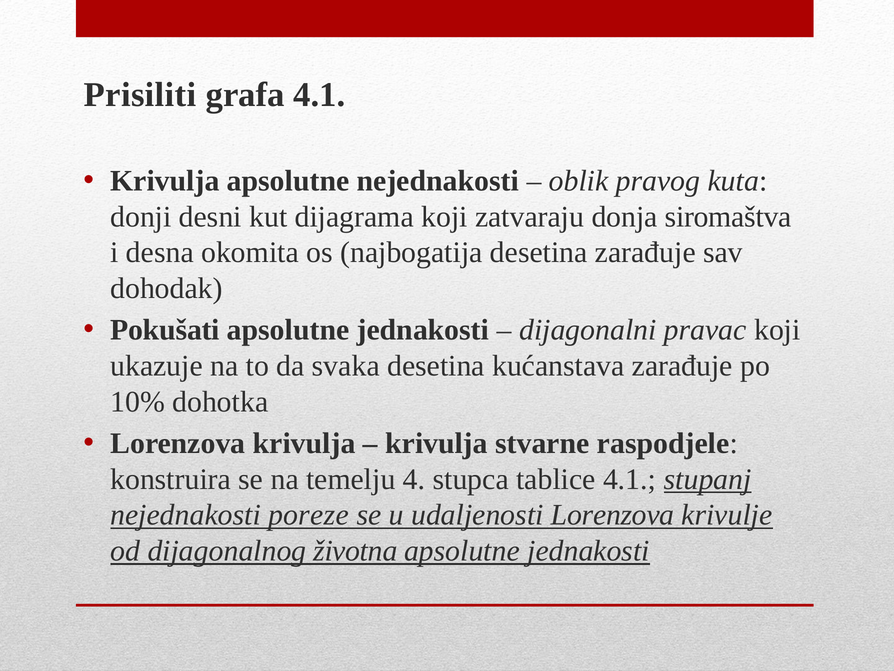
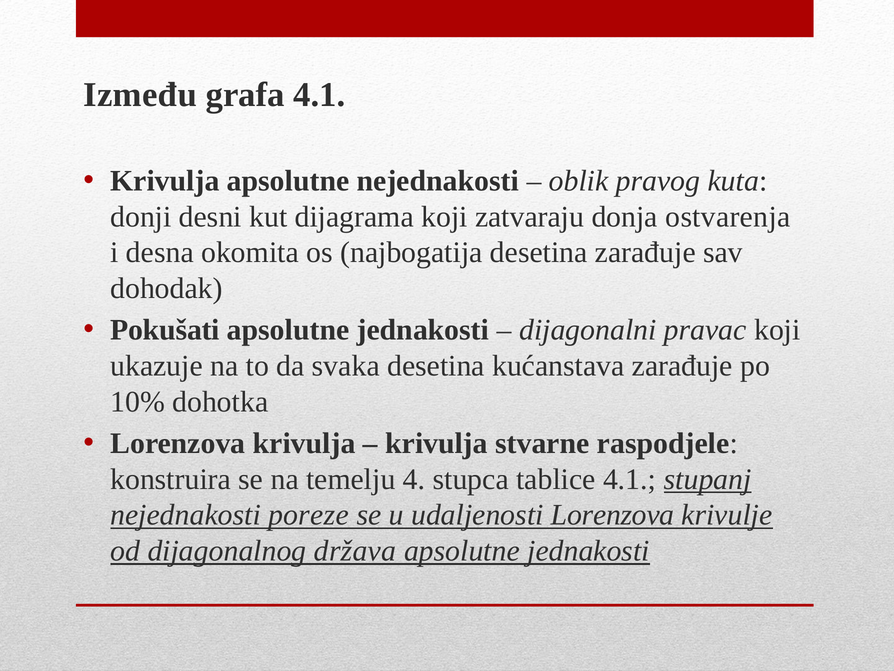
Prisiliti: Prisiliti -> Između
siromaštva: siromaštva -> ostvarenja
životna: životna -> država
